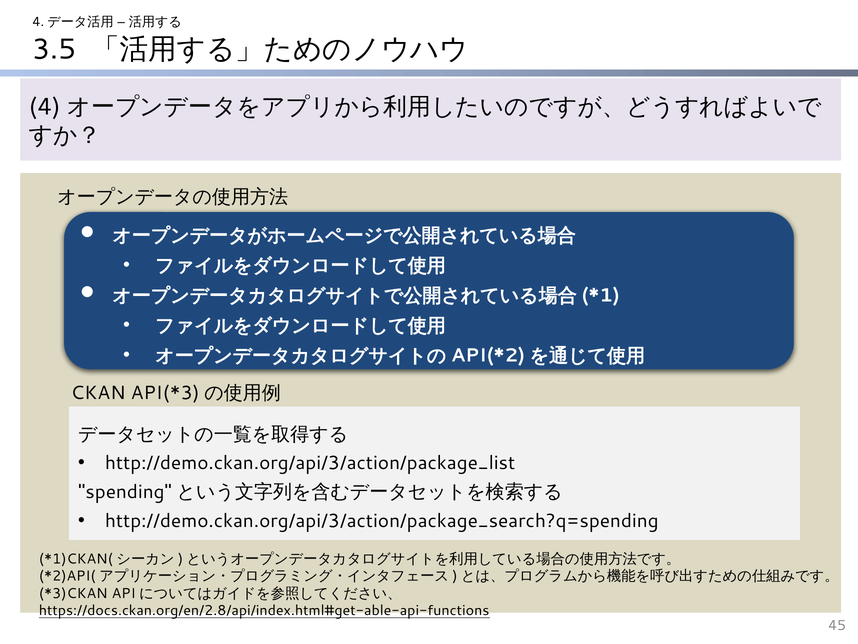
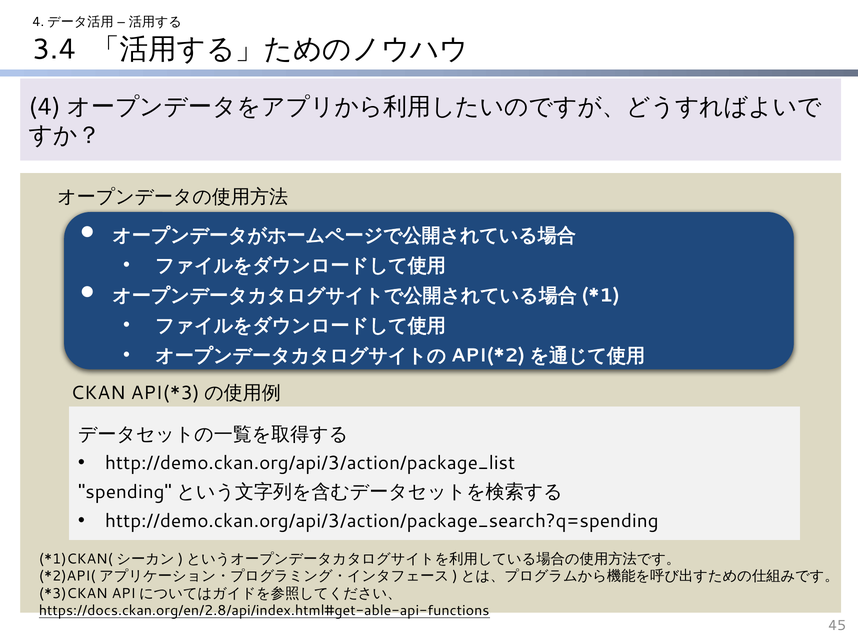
3.5: 3.5 -> 3.4
